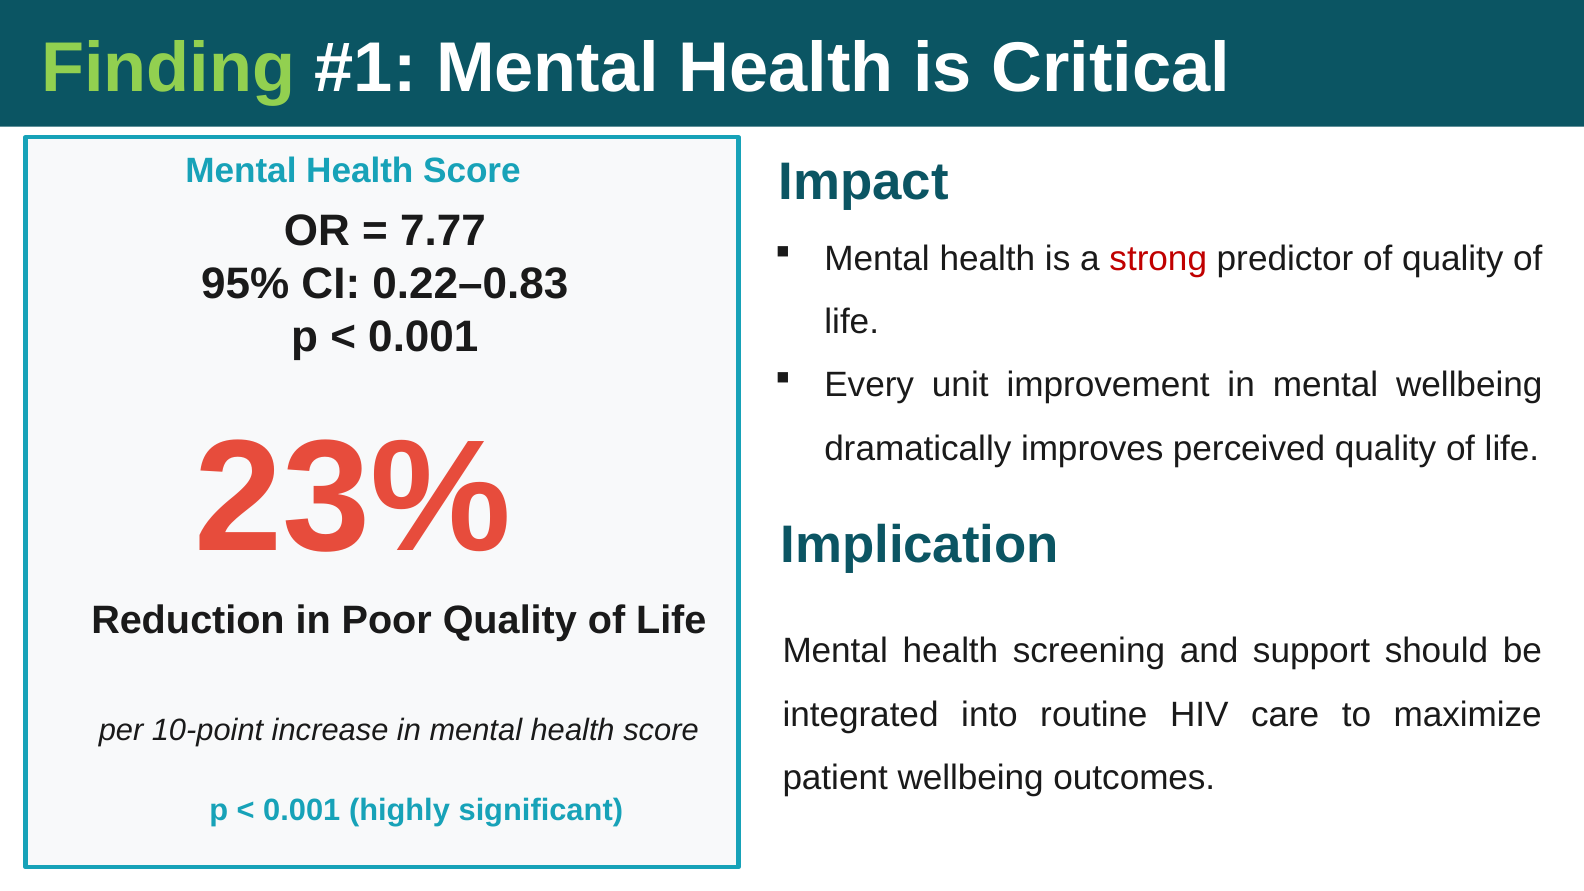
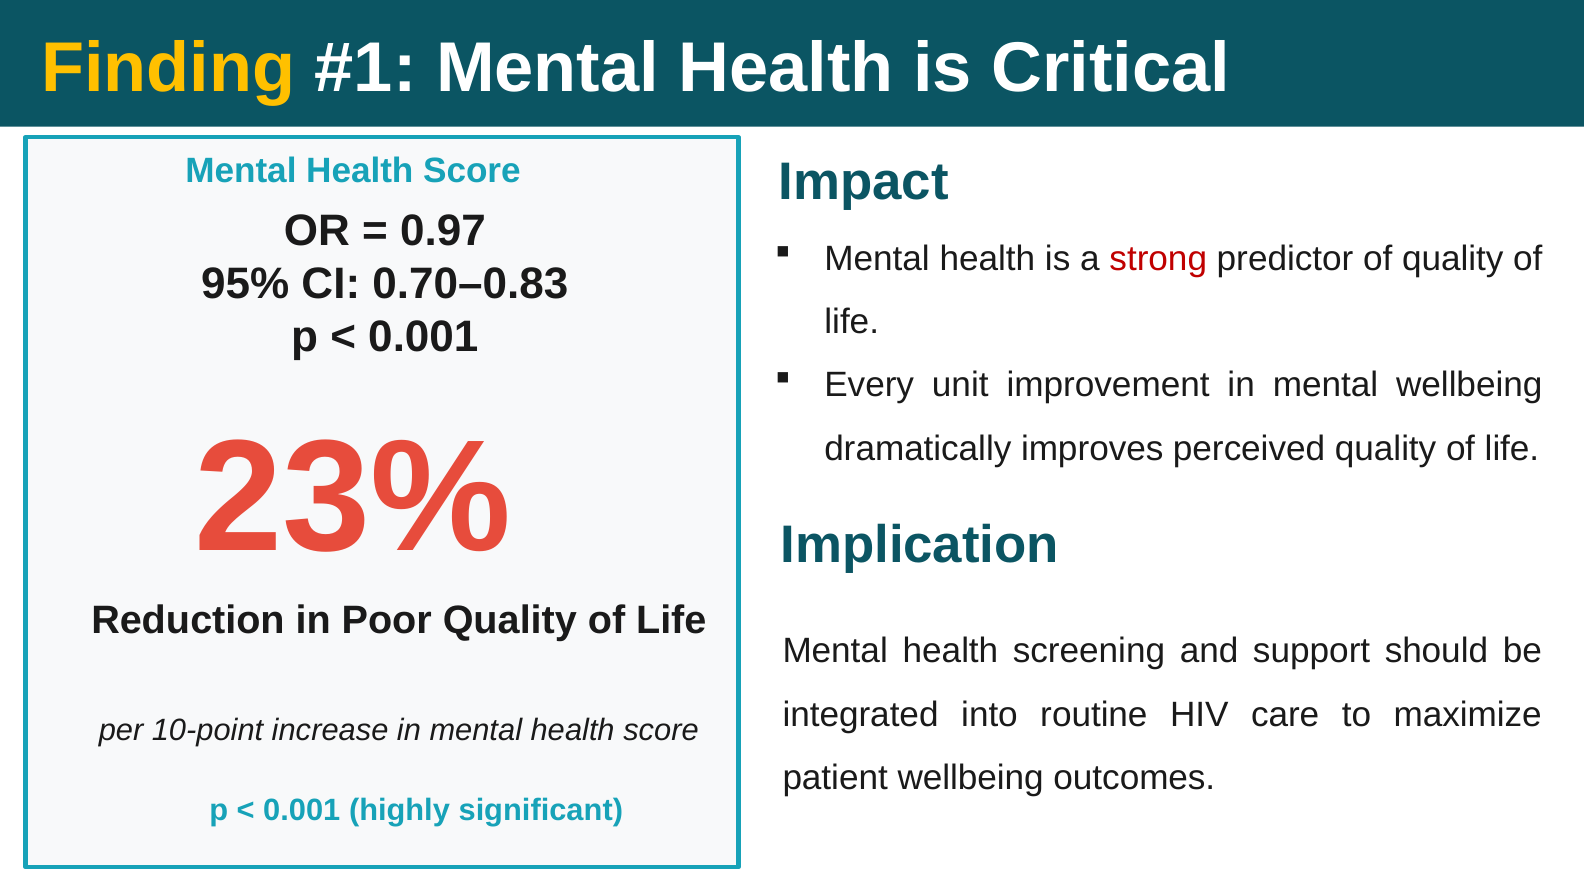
Finding colour: light green -> yellow
7.77: 7.77 -> 0.97
0.22–0.83: 0.22–0.83 -> 0.70–0.83
